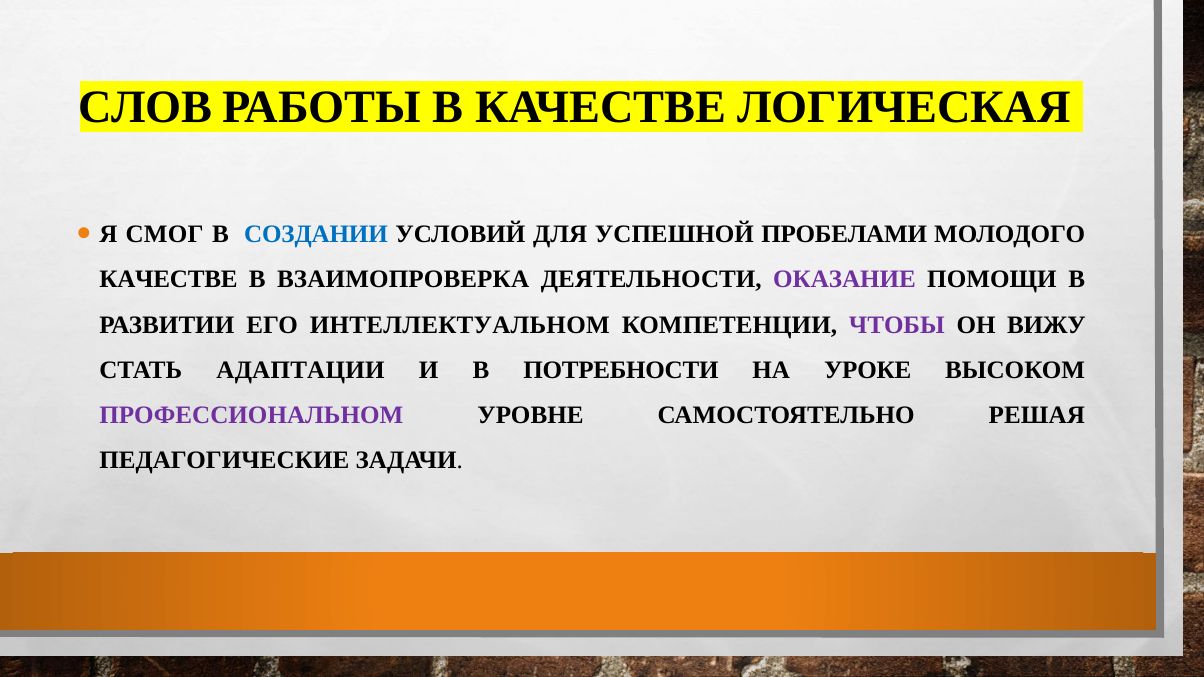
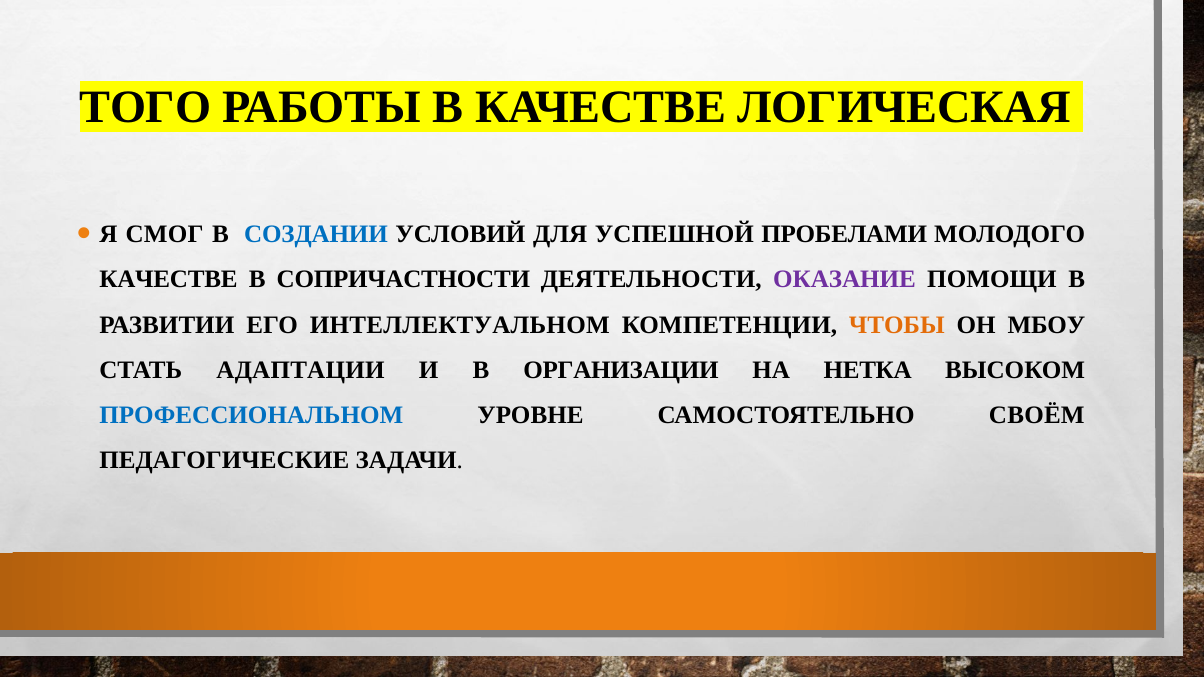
СЛОВ: СЛОВ -> ТОГО
ВЗАИМОПРОВЕРКА: ВЗАИМОПРОВЕРКА -> СОПРИЧАСТНОСТИ
ЧТОБЫ colour: purple -> orange
ВИЖУ: ВИЖУ -> МБОУ
ПОТРЕБНОСТИ: ПОТРЕБНОСТИ -> ОРГАНИЗАЦИИ
УРОКЕ: УРОКЕ -> НЕТКА
ПРОФЕССИОНАЛЬНОМ colour: purple -> blue
РЕШАЯ: РЕШАЯ -> СВОЁМ
